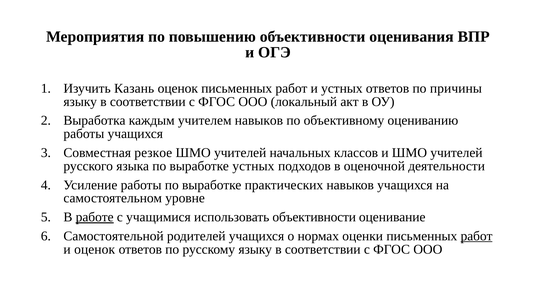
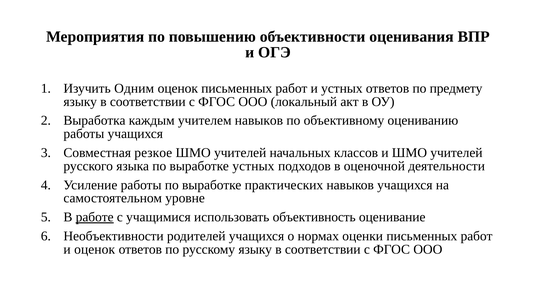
Казань: Казань -> Одним
причины: причины -> предмету
использовать объективности: объективности -> объективность
Самостоятельной: Самостоятельной -> Необъективности
работ at (477, 236) underline: present -> none
